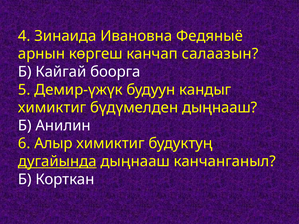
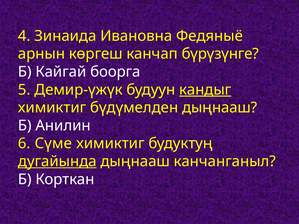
салаазын: салаазын -> бүрүзүнге
кандыг underline: none -> present
Алыр: Алыр -> Сүме
